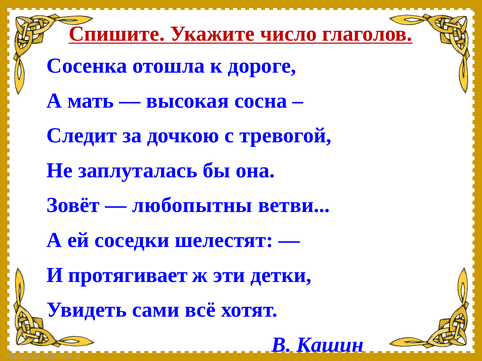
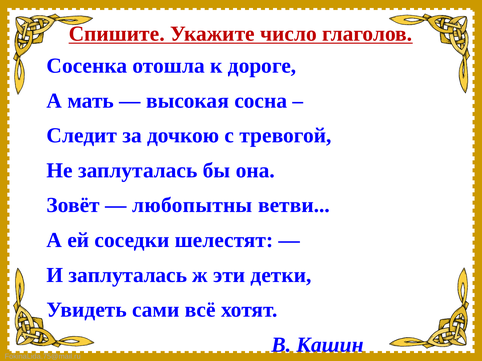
И протягивает: протягивает -> заплуталась
